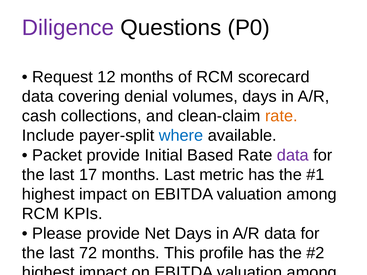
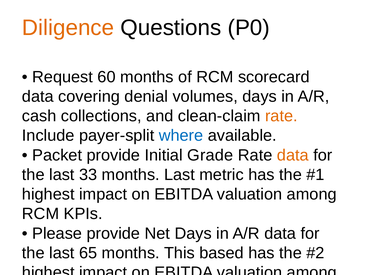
Diligence colour: purple -> orange
12: 12 -> 60
Based: Based -> Grade
data at (293, 155) colour: purple -> orange
17: 17 -> 33
72: 72 -> 65
profile: profile -> based
